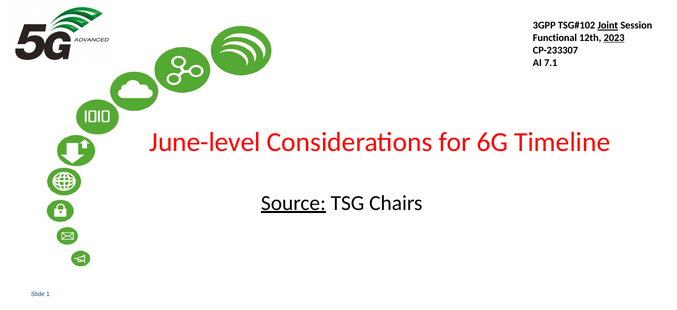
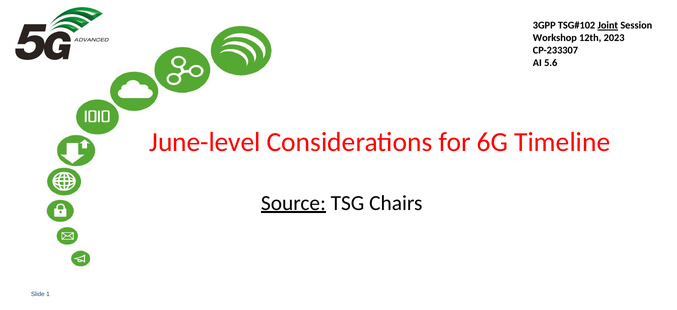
Functional: Functional -> Workshop
2023 underline: present -> none
7.1: 7.1 -> 5.6
